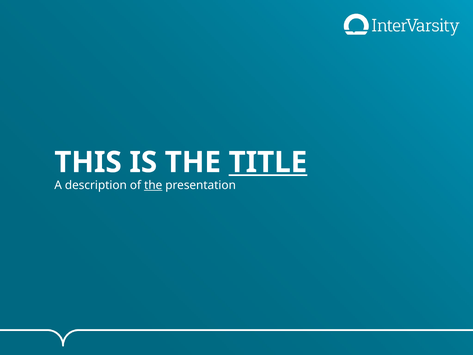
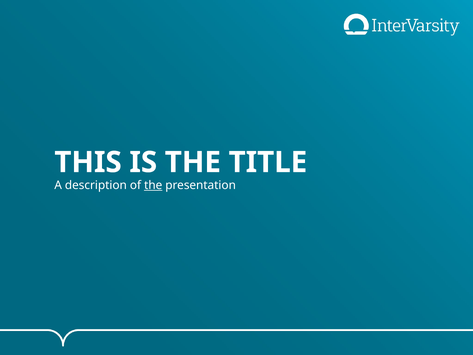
TITLE underline: present -> none
